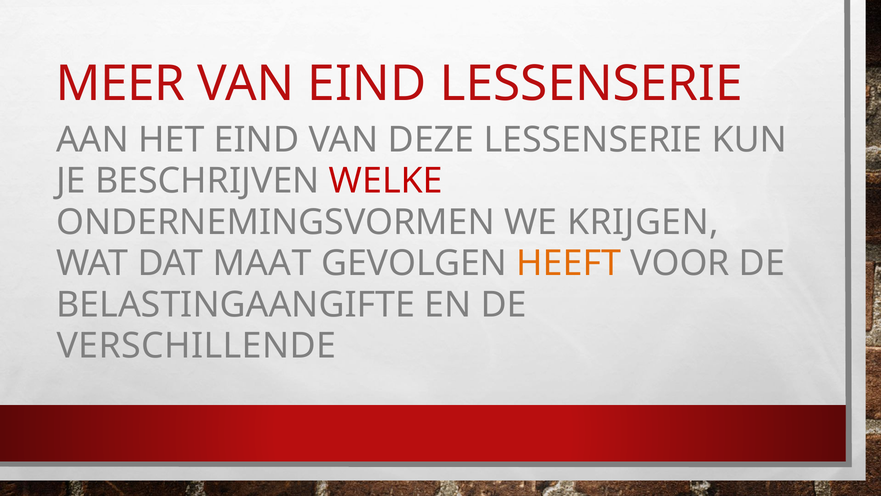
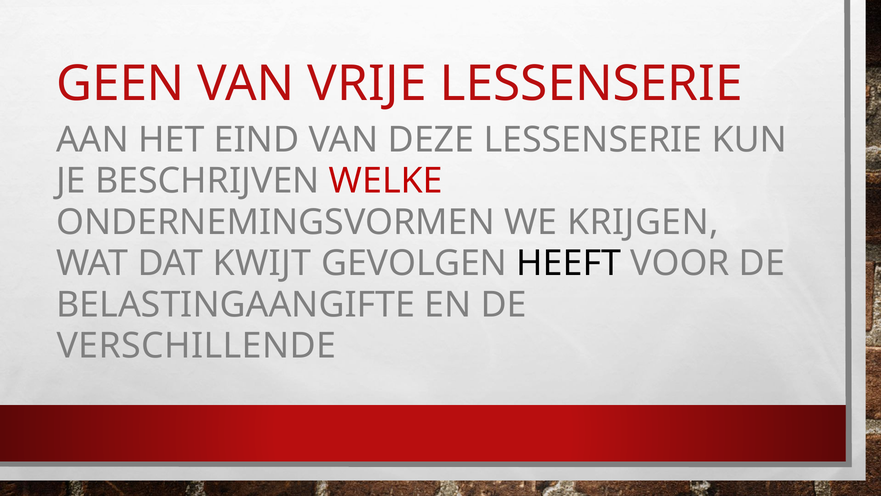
MEER: MEER -> GEEN
VAN EIND: EIND -> VRIJE
MAAT: MAAT -> KWIJT
HEEFT colour: orange -> black
